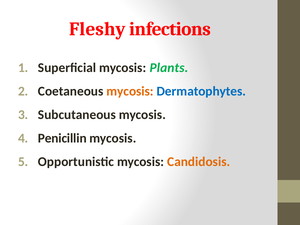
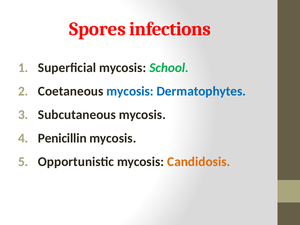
Fleshy: Fleshy -> Spores
Plants: Plants -> School
mycosis at (130, 91) colour: orange -> blue
